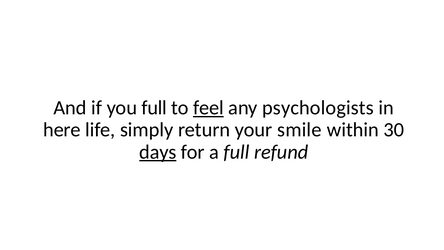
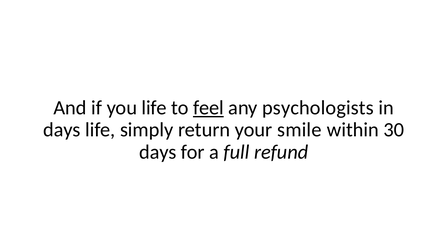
you full: full -> life
here at (62, 130): here -> days
days at (158, 152) underline: present -> none
